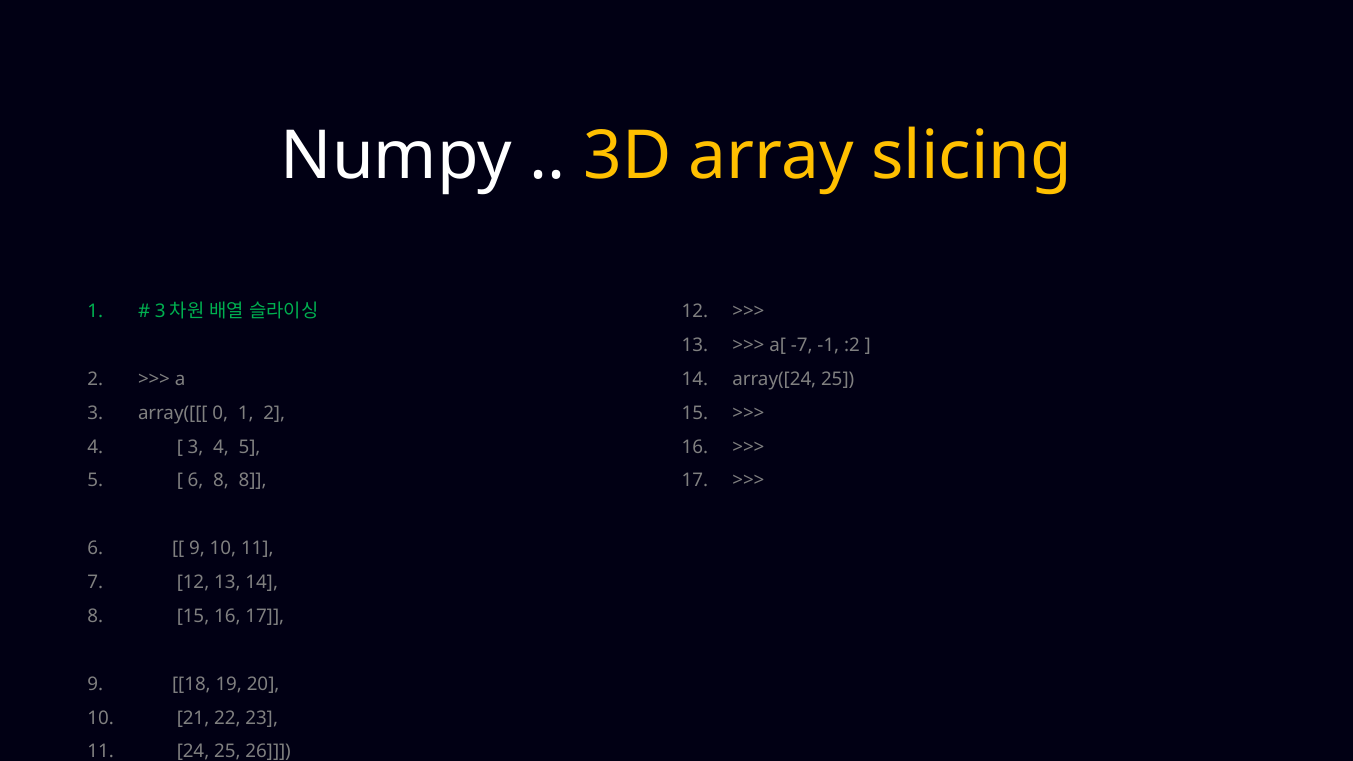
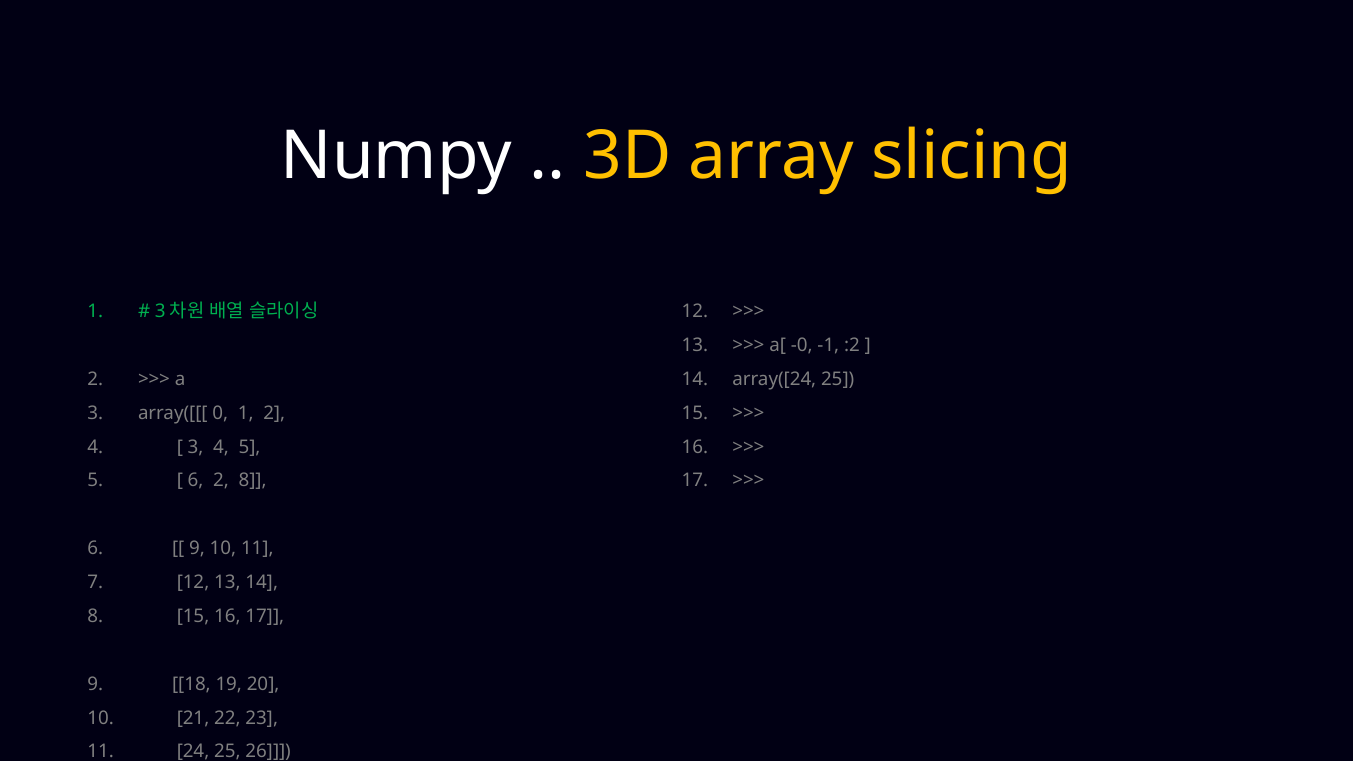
-7: -7 -> -0
6 8: 8 -> 2
